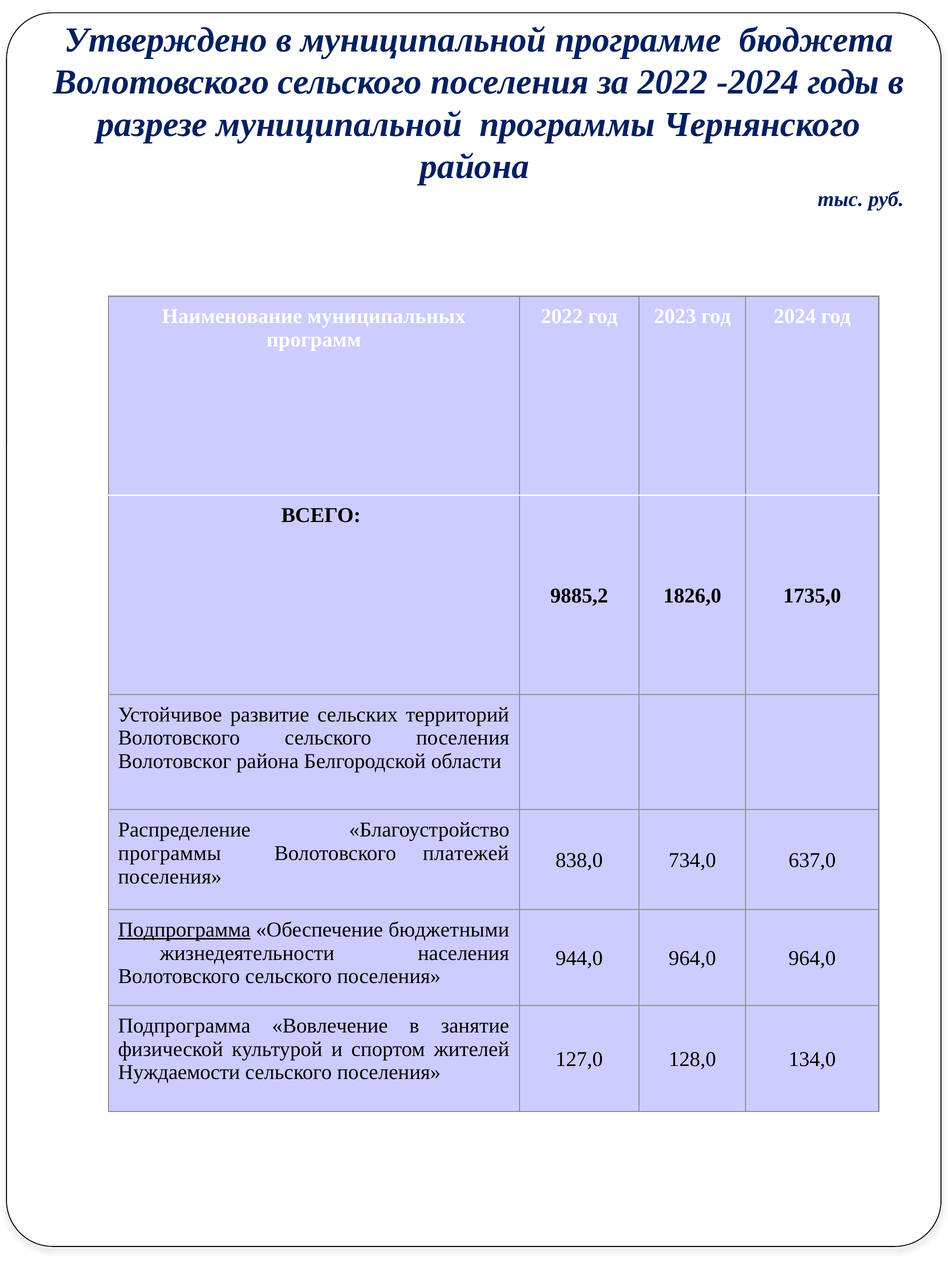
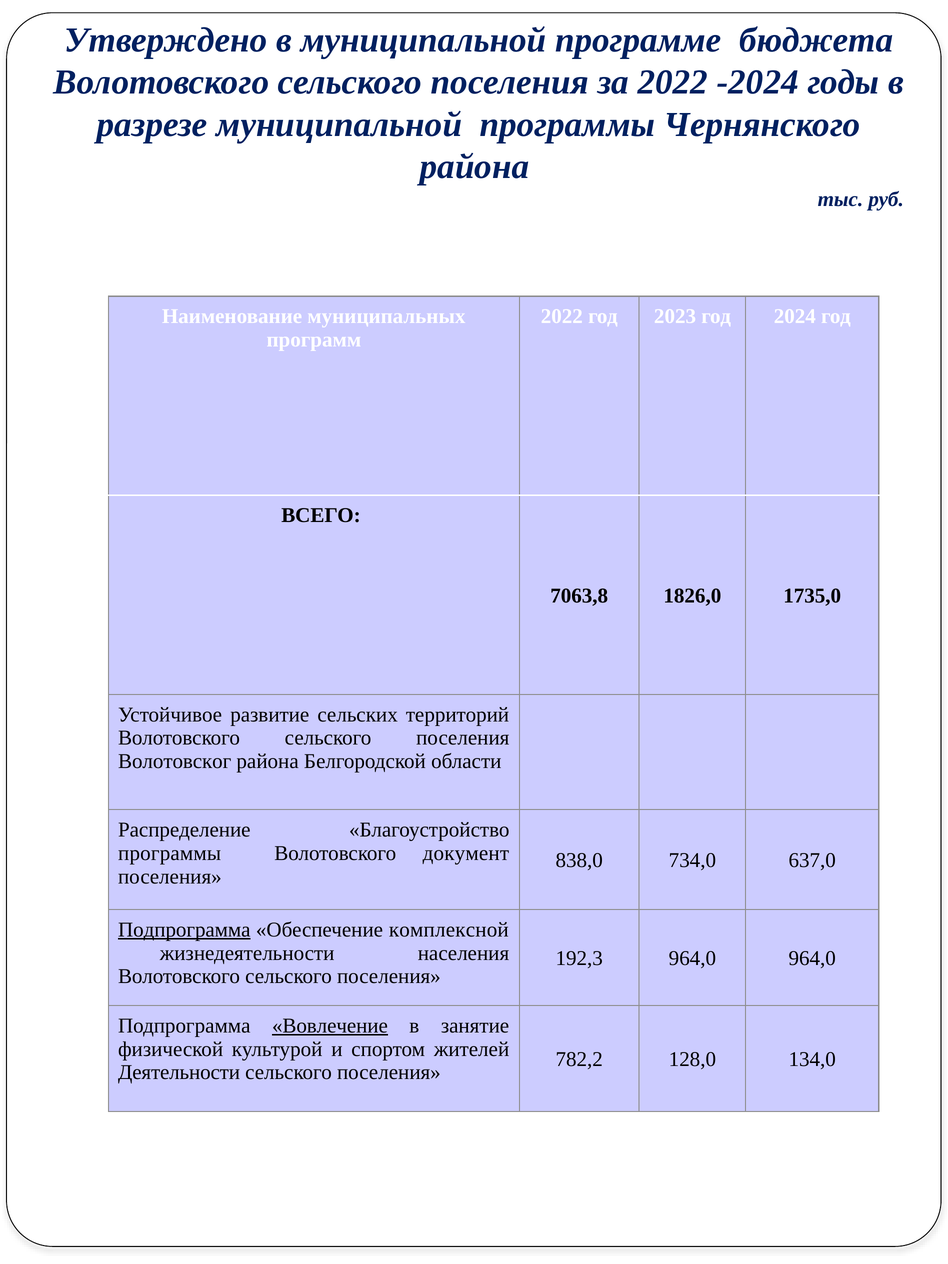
9885,2: 9885,2 -> 7063,8
платежей: платежей -> документ
бюджетными: бюджетными -> комплексной
944,0: 944,0 -> 192,3
Вовлечение underline: none -> present
127,0: 127,0 -> 782,2
Нуждаемости: Нуждаемости -> Деятельности
